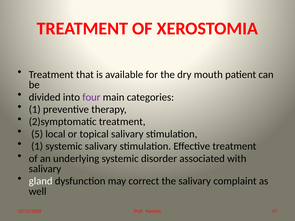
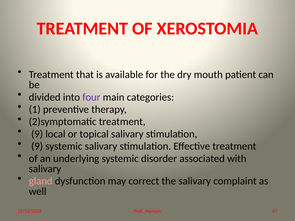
5 at (37, 134): 5 -> 9
1 at (37, 146): 1 -> 9
gland colour: white -> pink
